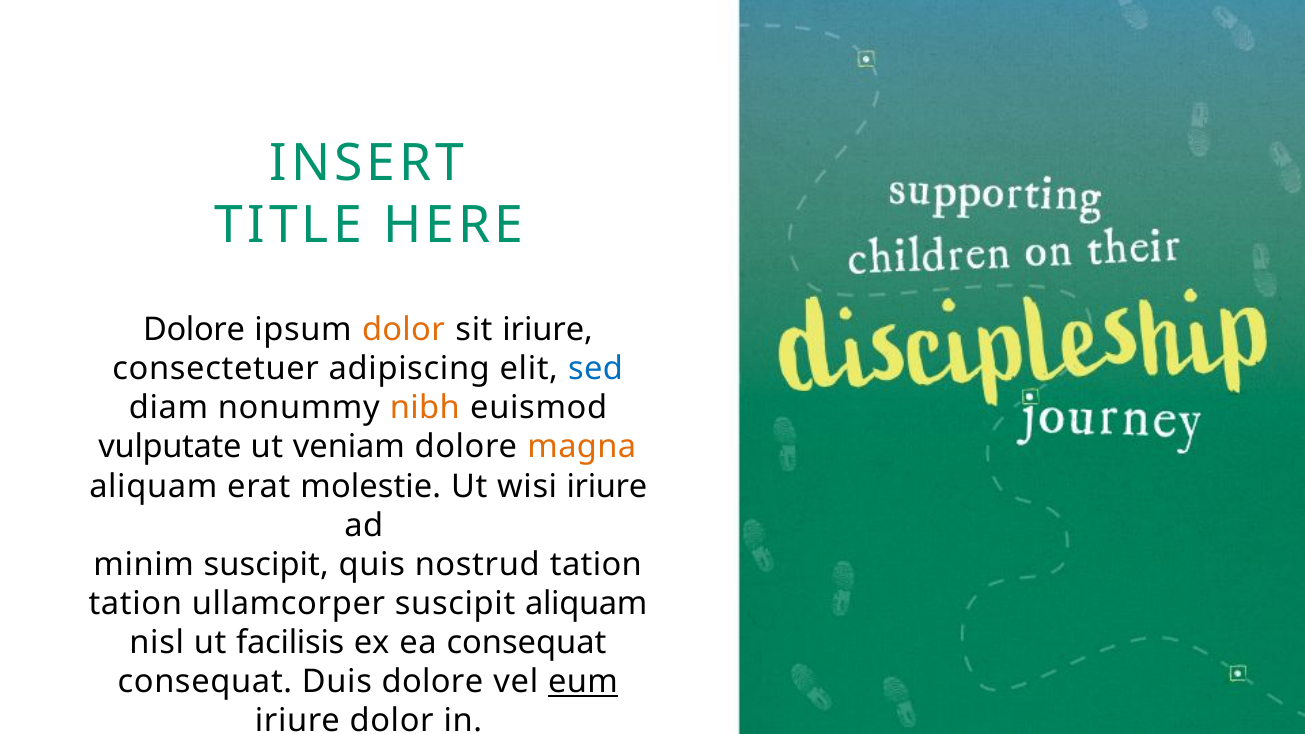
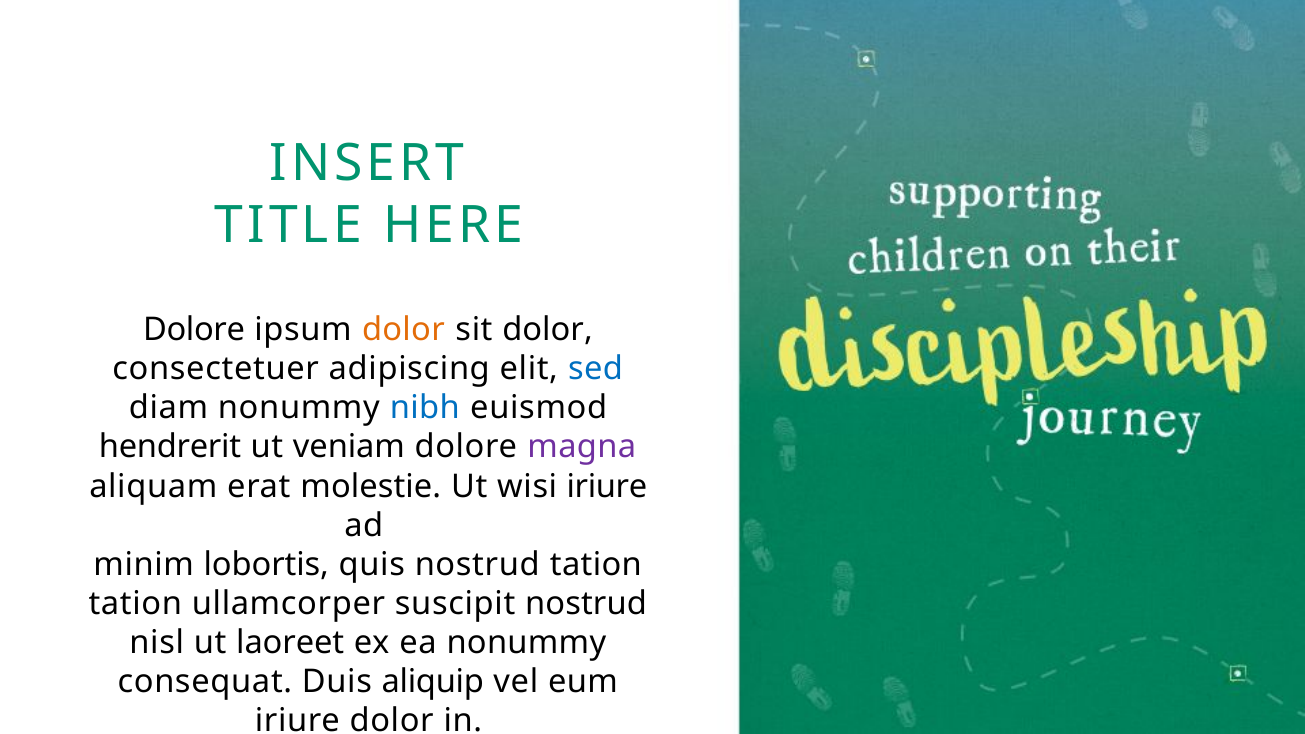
sit iriure: iriure -> dolor
nibh colour: orange -> blue
vulputate: vulputate -> hendrerit
magna colour: orange -> purple
minim suscipit: suscipit -> lobortis
suscipit aliquam: aliquam -> nostrud
facilisis: facilisis -> laoreet
ea consequat: consequat -> nonummy
Duis dolore: dolore -> aliquip
eum underline: present -> none
